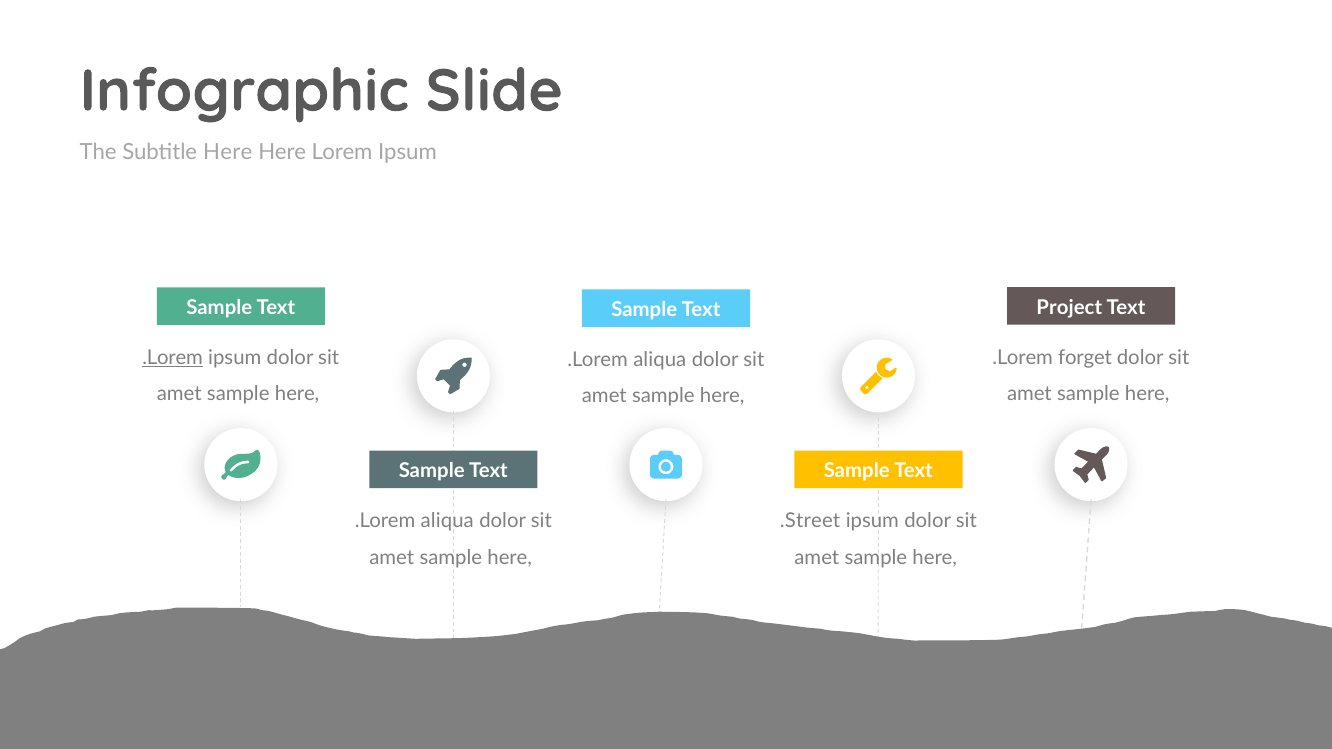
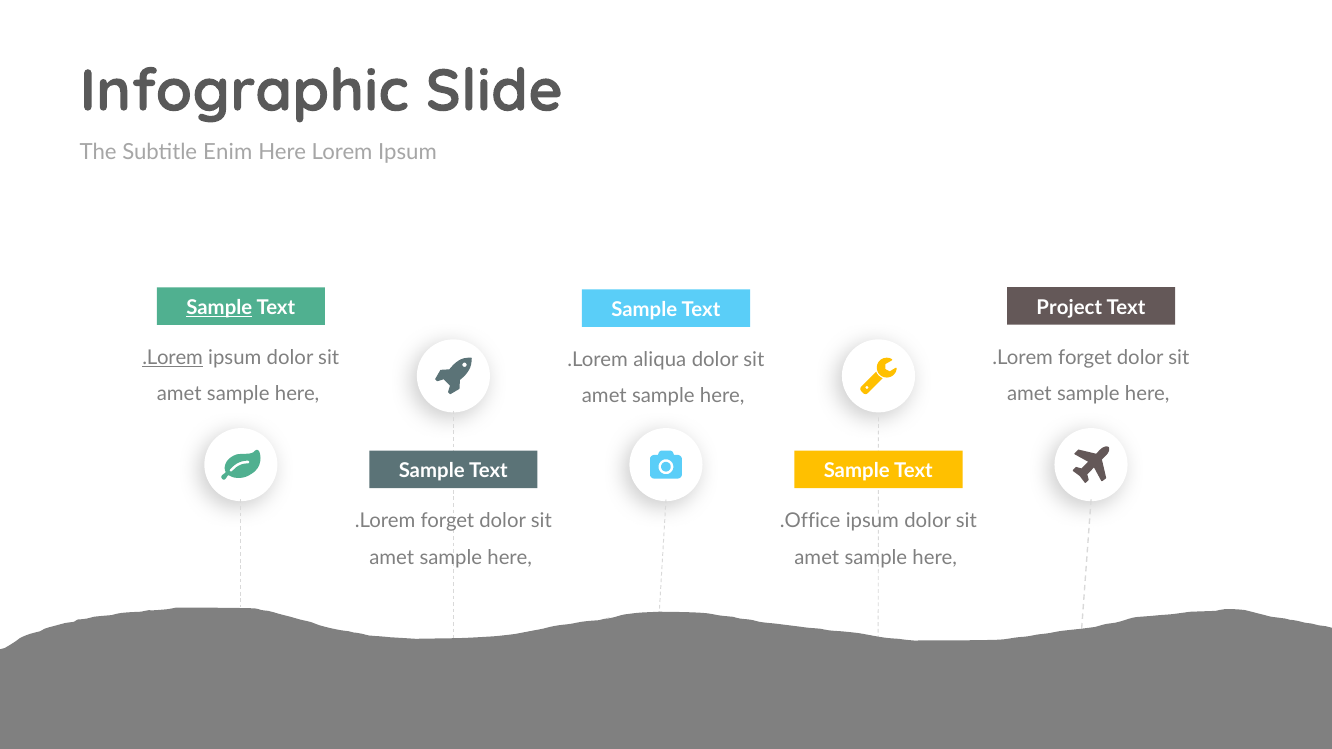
Subtitle Here: Here -> Enim
Sample at (219, 308) underline: none -> present
aliqua at (447, 521): aliqua -> forget
.Street: .Street -> .Office
